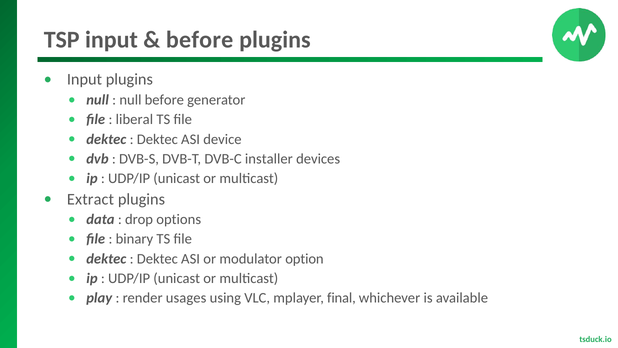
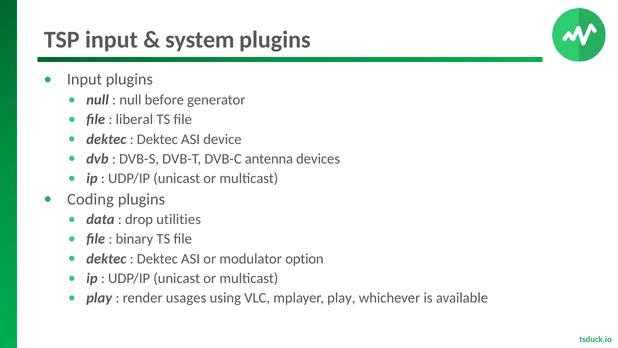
before at (200, 40): before -> system
installer: installer -> antenna
Extract: Extract -> Coding
options: options -> utilities
mplayer final: final -> play
